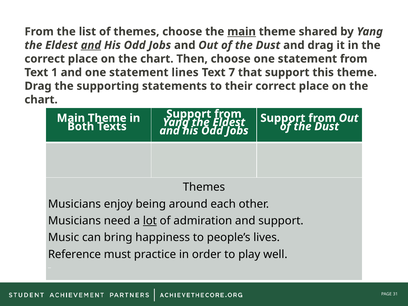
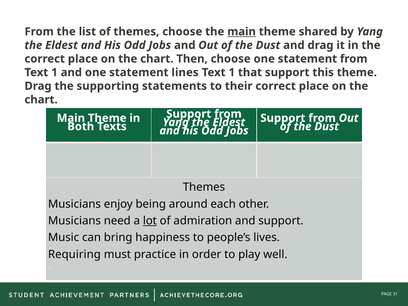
and at (91, 45) underline: present -> none
7 at (232, 72): 7 -> 1
Reference: Reference -> Requiring
